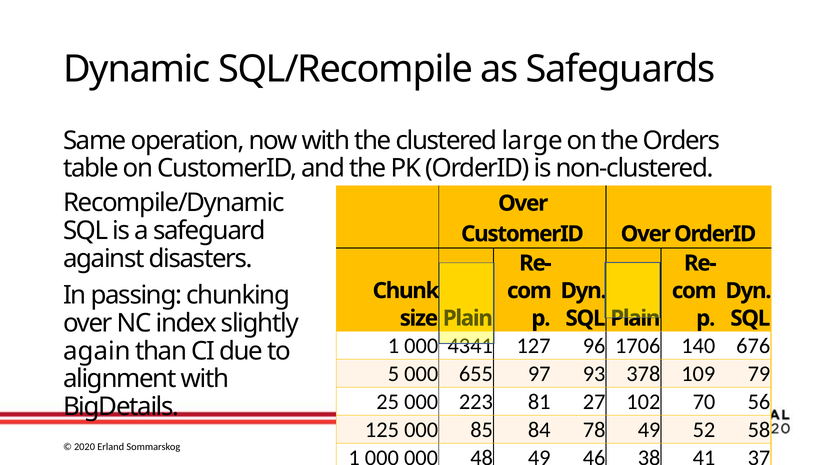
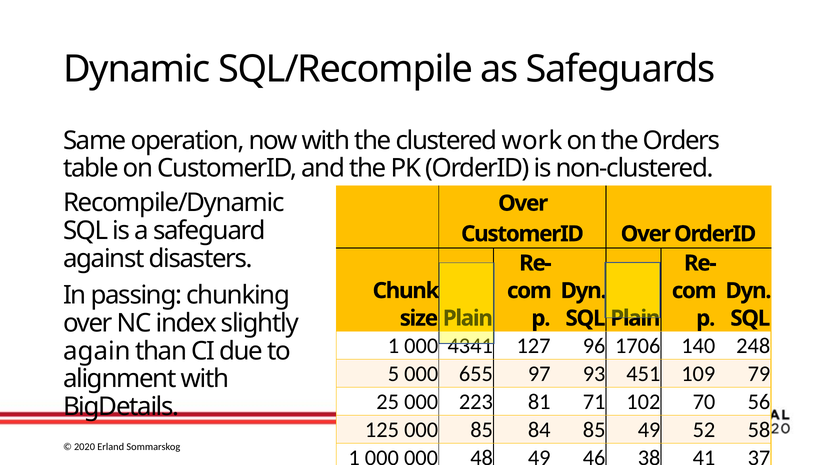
large: large -> work
676: 676 -> 248
378: 378 -> 451
27: 27 -> 71
84 78: 78 -> 85
